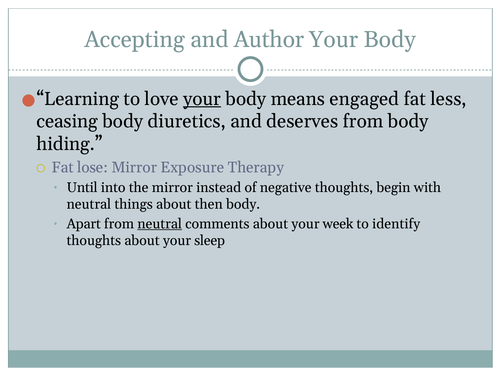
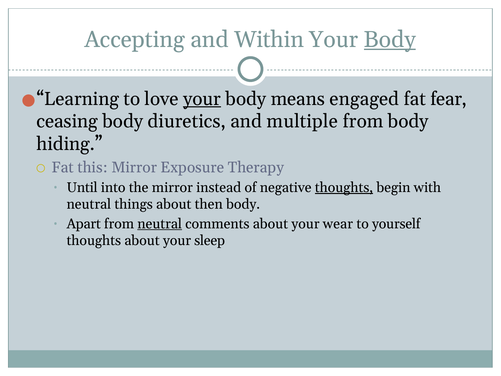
Author: Author -> Within
Body at (390, 39) underline: none -> present
less: less -> fear
deserves: deserves -> multiple
lose: lose -> this
thoughts at (344, 187) underline: none -> present
week: week -> wear
identify: identify -> yourself
